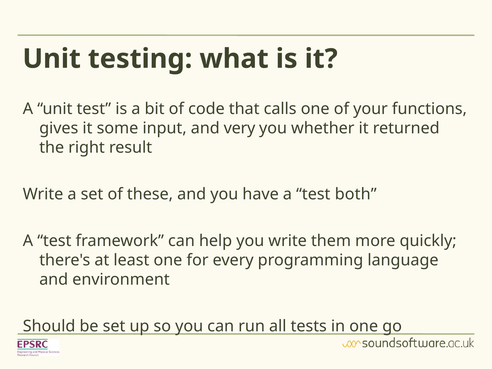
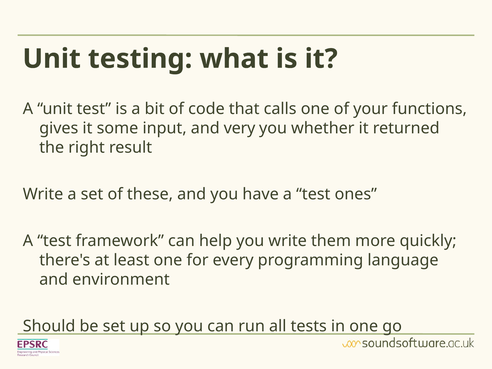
both: both -> ones
